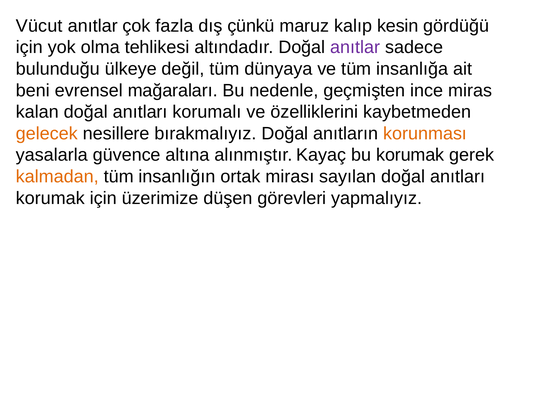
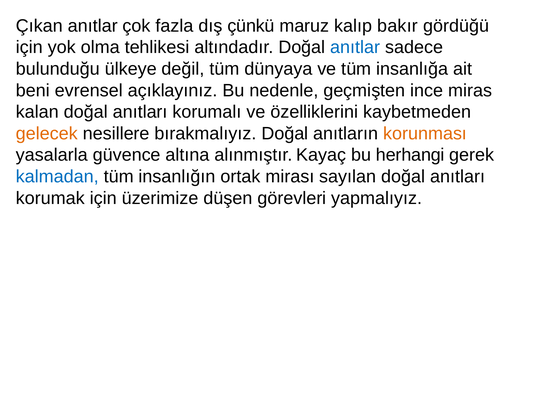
Vücut: Vücut -> Çıkan
kesin: kesin -> bakır
anıtlar at (355, 47) colour: purple -> blue
mağaraları: mağaraları -> açıklayınız
bu korumak: korumak -> herhangi
kalmadan colour: orange -> blue
